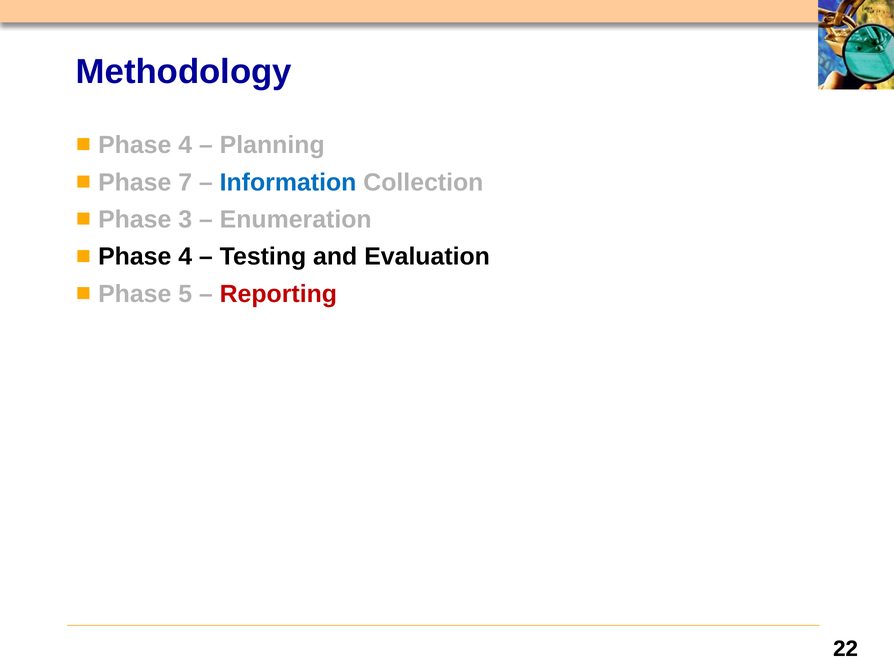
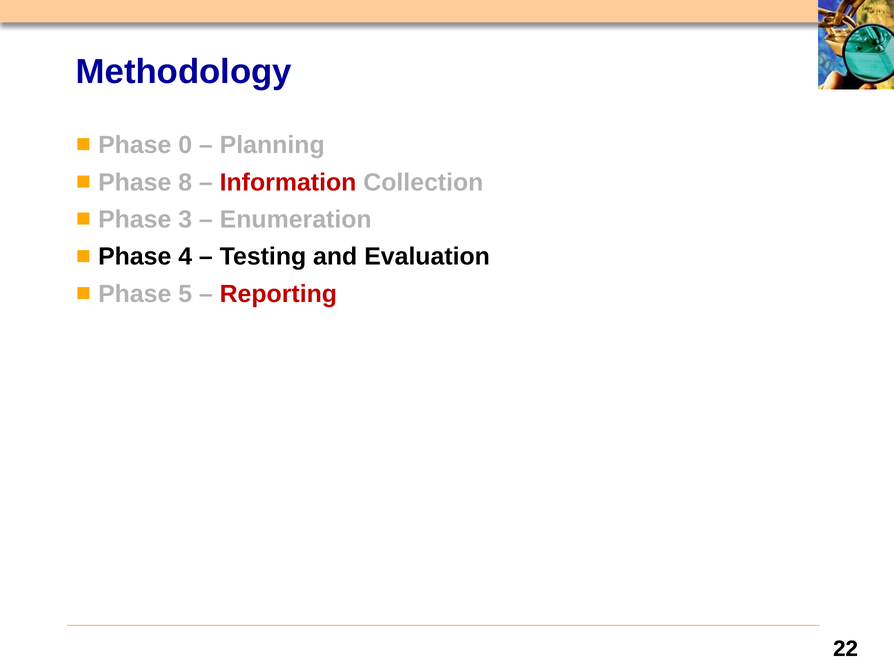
4 at (185, 145): 4 -> 0
7: 7 -> 8
Information colour: blue -> red
